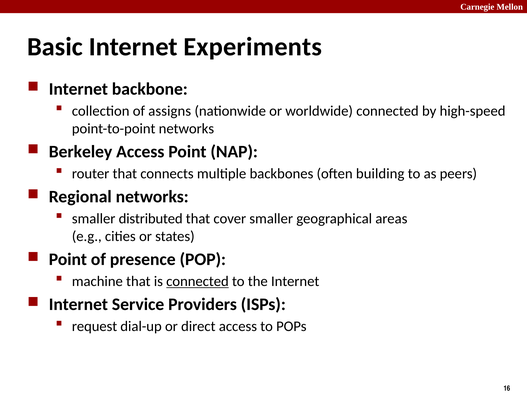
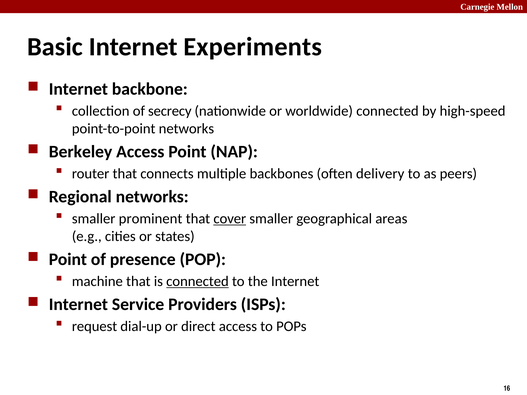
assigns: assigns -> secrecy
building: building -> delivery
distributed: distributed -> prominent
cover underline: none -> present
